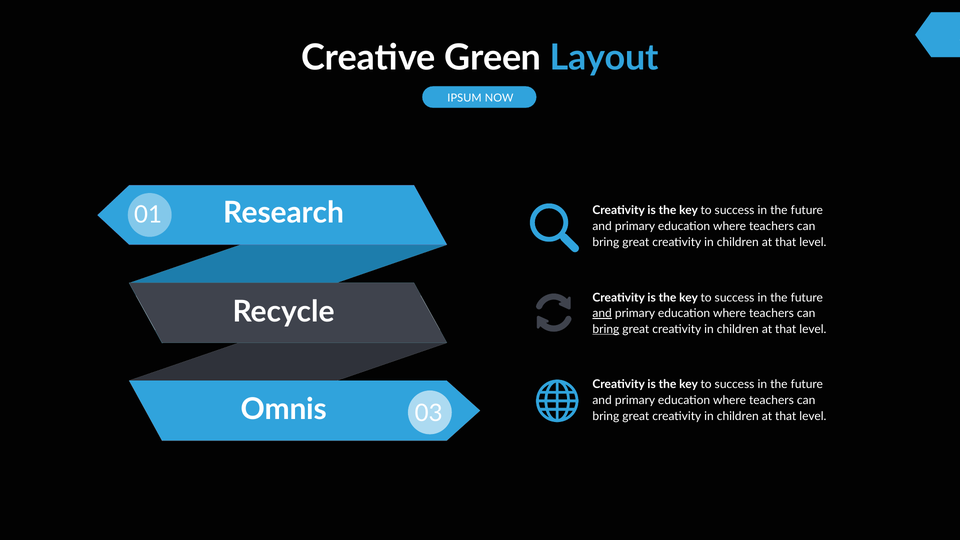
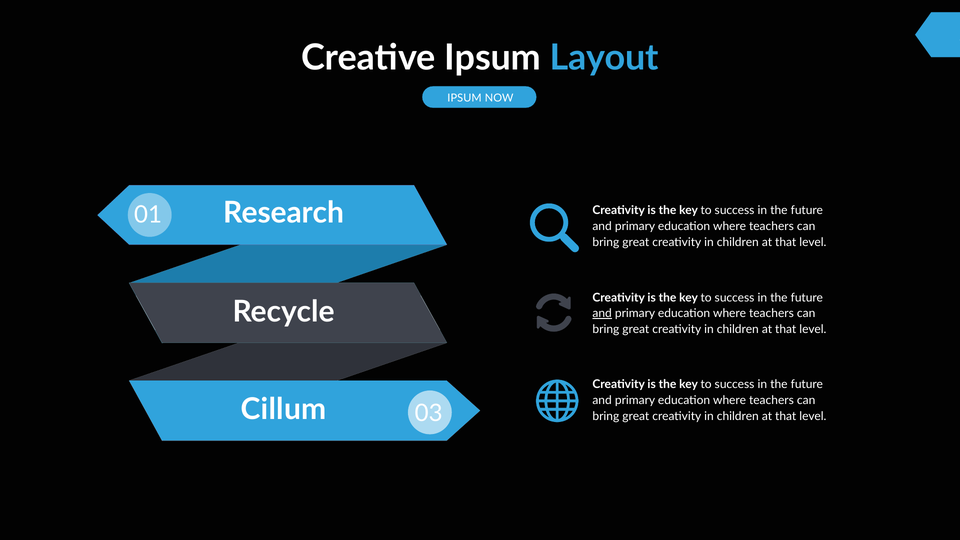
Creative Green: Green -> Ipsum
bring at (606, 329) underline: present -> none
Omnis: Omnis -> Cillum
